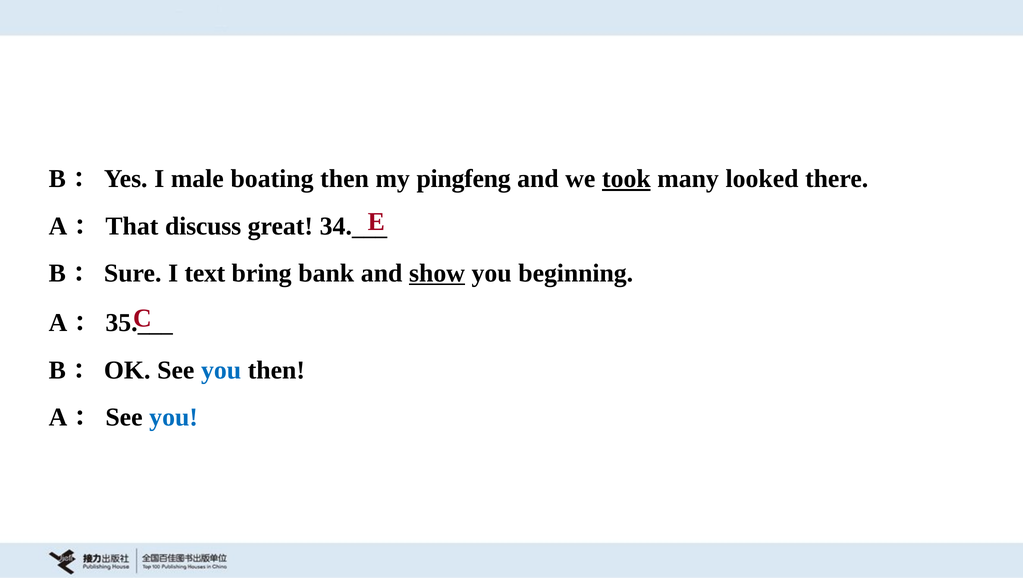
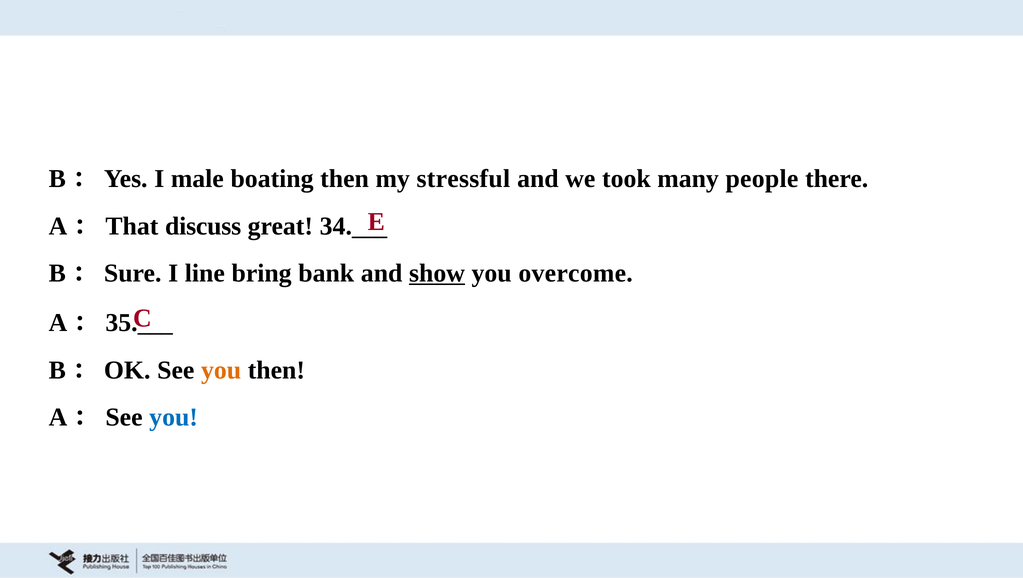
pingfeng: pingfeng -> stressful
took underline: present -> none
looked: looked -> people
text: text -> line
beginning: beginning -> overcome
you at (221, 370) colour: blue -> orange
